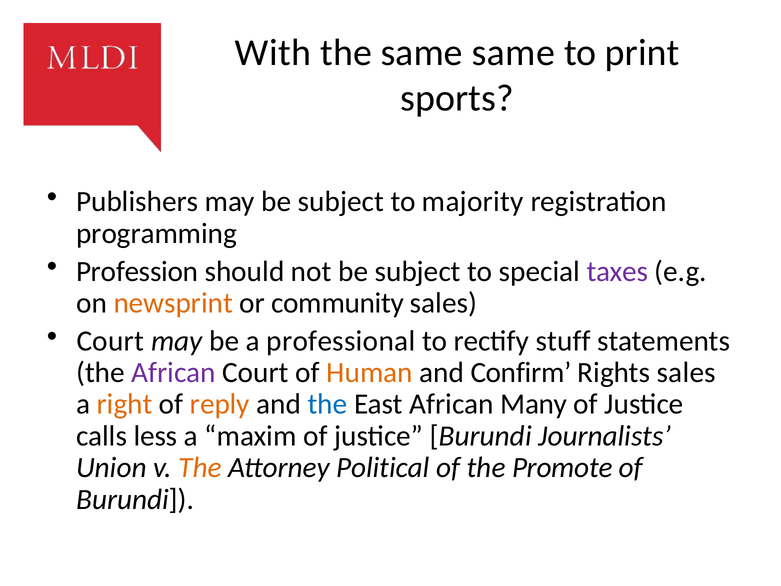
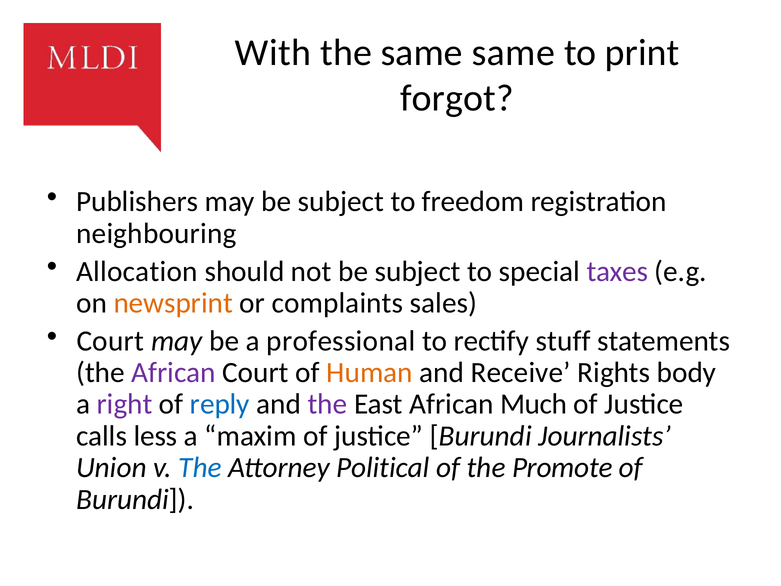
sports: sports -> forgot
majority: majority -> freedom
programming: programming -> neighbouring
Profession: Profession -> Allocation
community: community -> complaints
Confirm: Confirm -> Receive
Rights sales: sales -> body
right colour: orange -> purple
reply colour: orange -> blue
the at (328, 404) colour: blue -> purple
Many: Many -> Much
The at (200, 467) colour: orange -> blue
